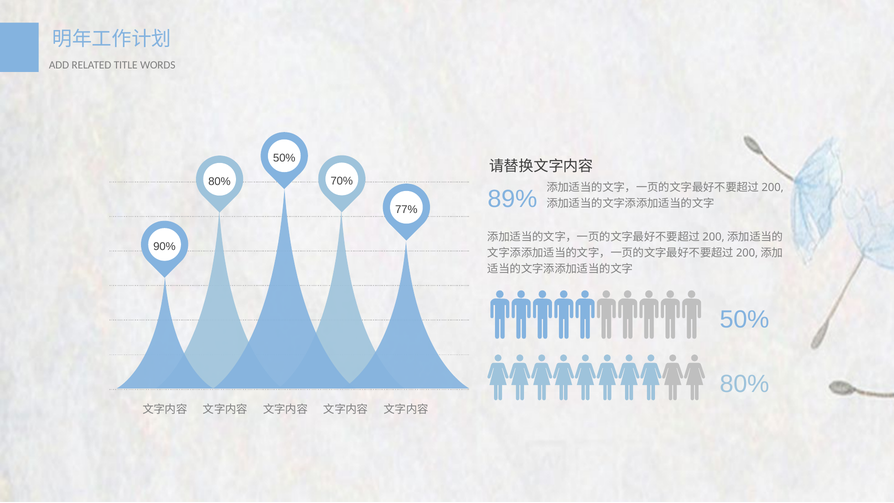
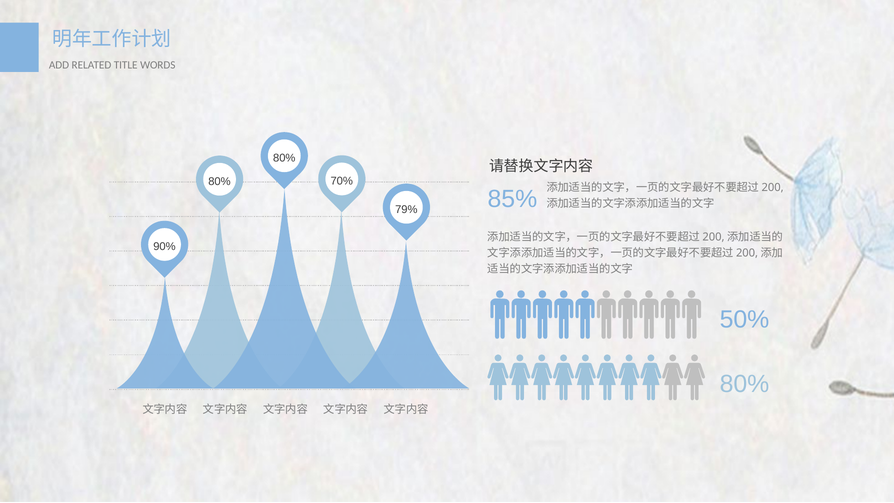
50% at (284, 158): 50% -> 80%
89%: 89% -> 85%
77%: 77% -> 79%
